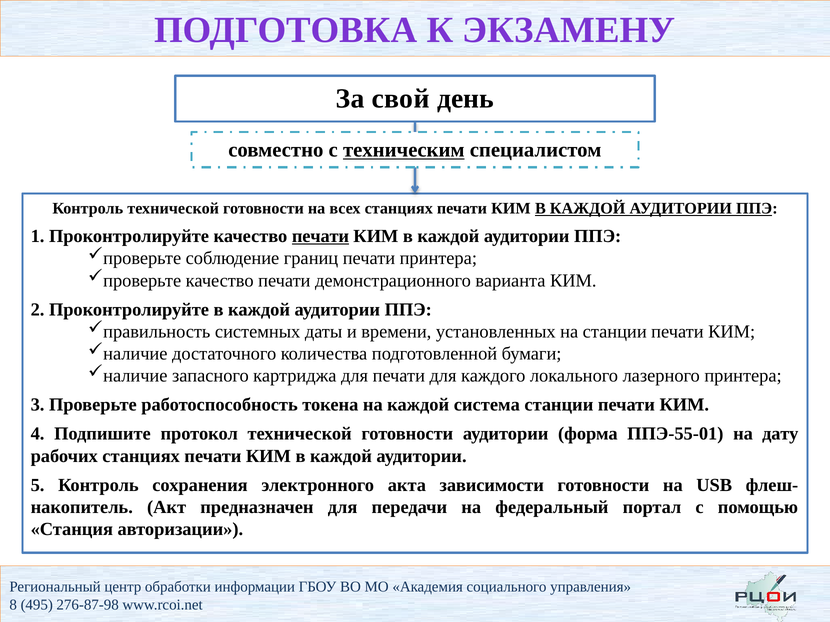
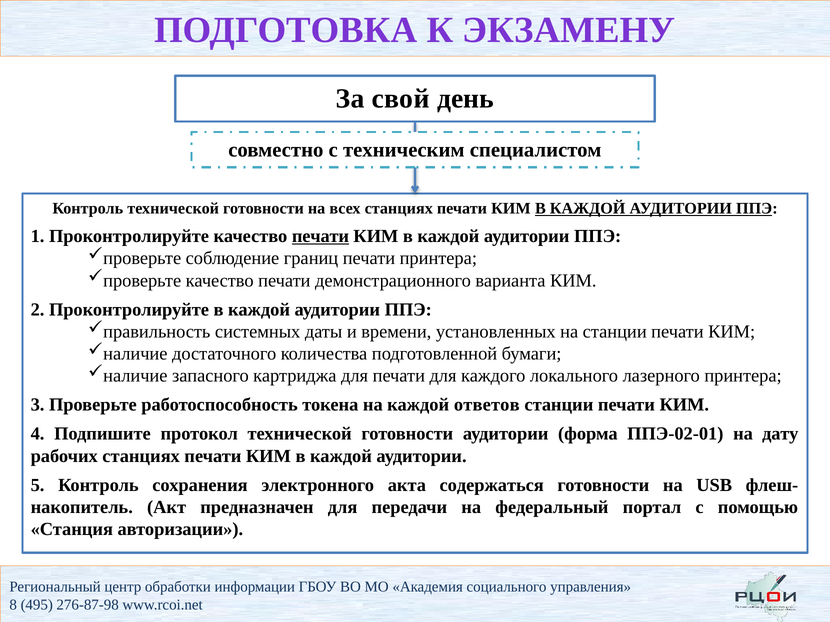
техническим underline: present -> none
система: система -> ответов
ППЭ-55-01: ППЭ-55-01 -> ППЭ-02-01
зависимости: зависимости -> содержаться
